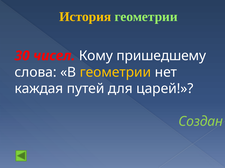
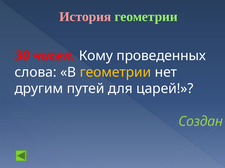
История colour: yellow -> pink
пришедшему: пришедшему -> проведенных
каждая: каждая -> другим
